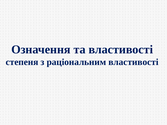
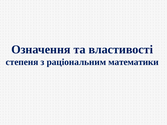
раціональним властивості: властивості -> математики
